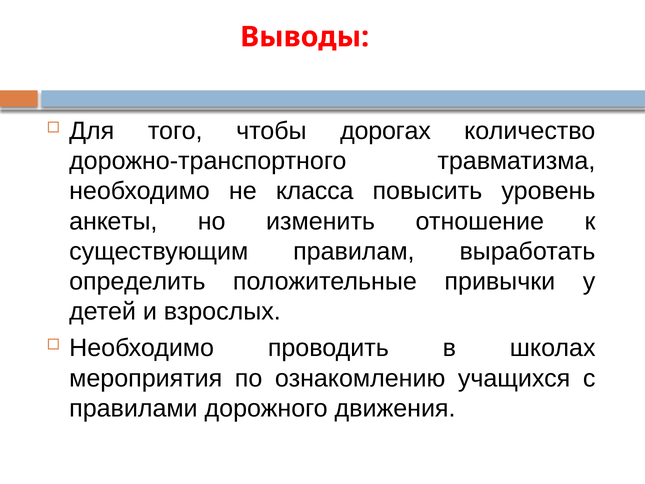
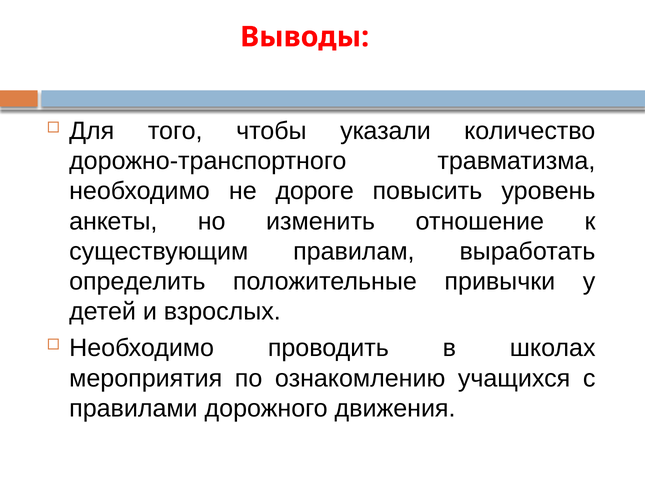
дорогах: дорогах -> указали
класса: класса -> дороге
